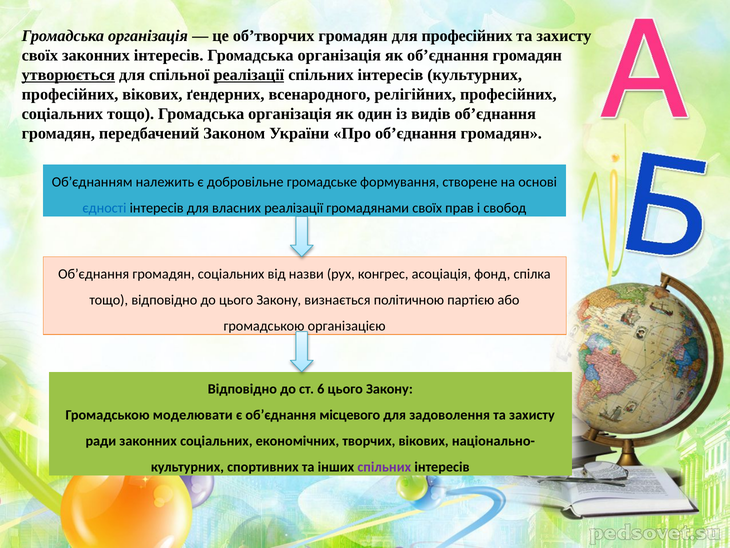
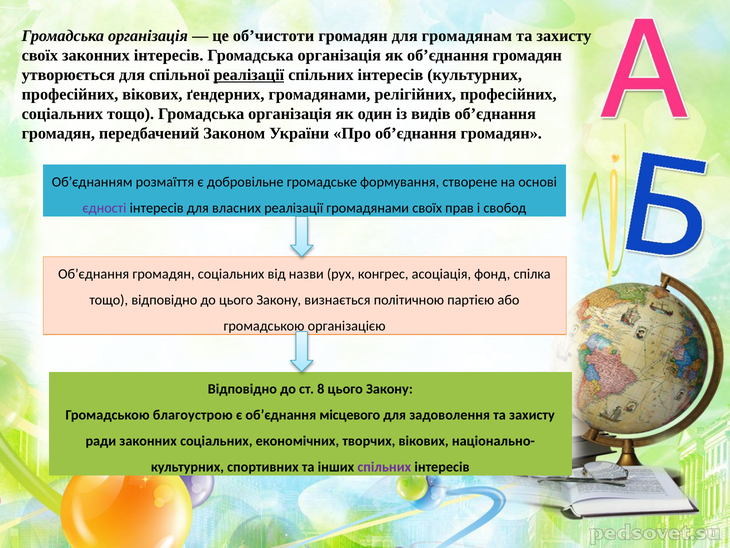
об’творчих: об’творчих -> об’чистоти
для професійних: професійних -> громадянам
утворюється underline: present -> none
ґендерних всенародного: всенародного -> громадянами
належить: належить -> розмаїття
єдності colour: blue -> purple
6: 6 -> 8
моделювати: моделювати -> благоустрою
